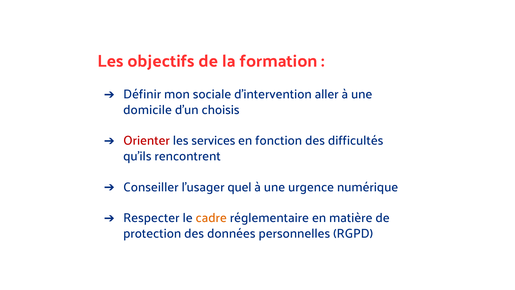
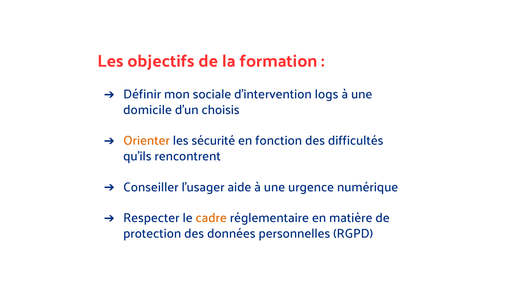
aller: aller -> logs
Orienter colour: red -> orange
services: services -> sécurité
quel: quel -> aide
